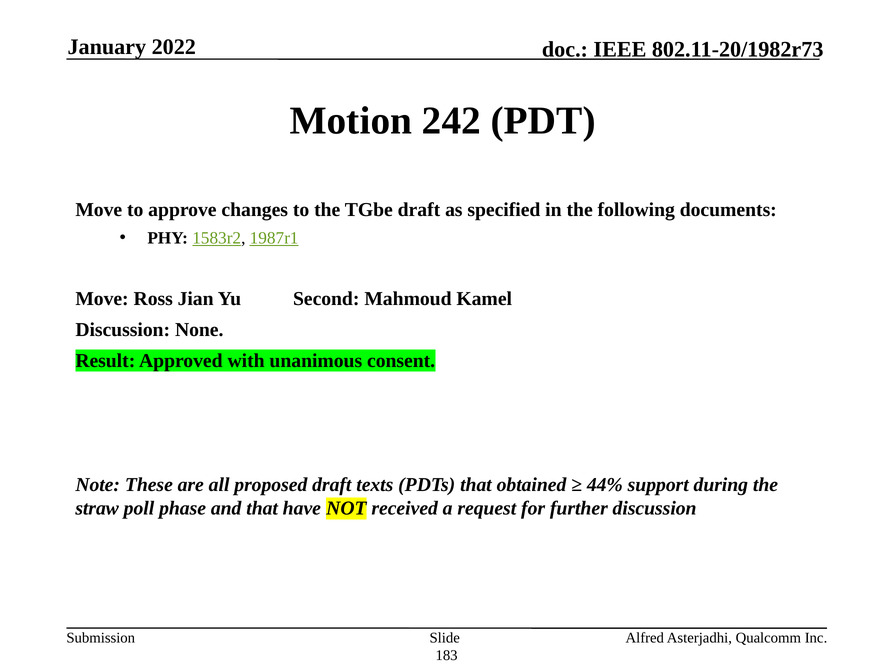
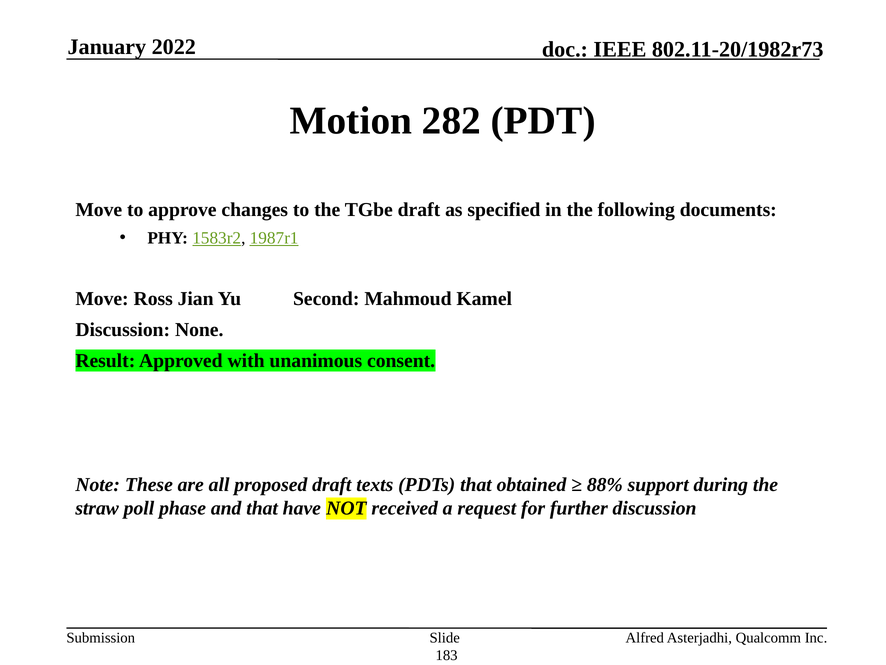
242: 242 -> 282
44%: 44% -> 88%
